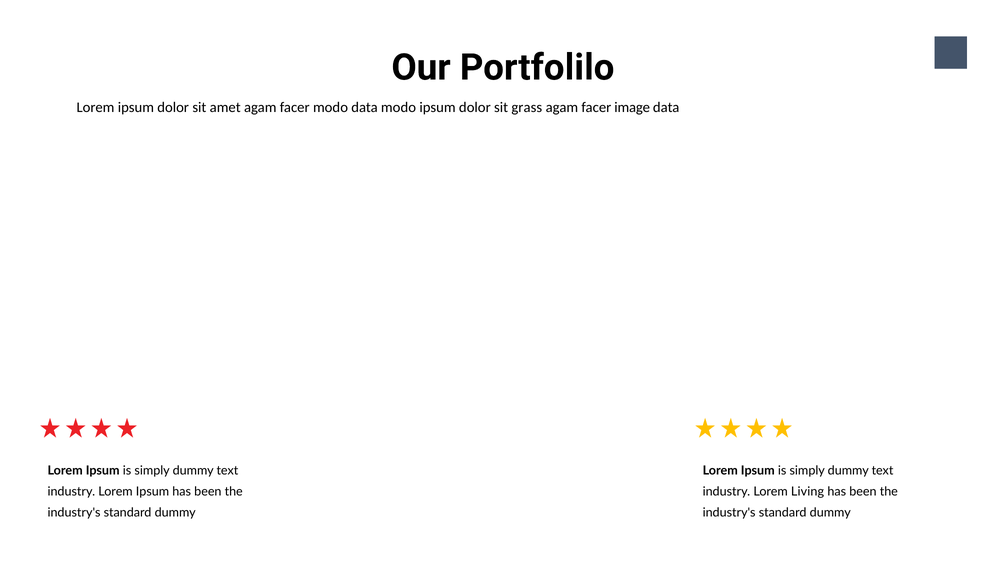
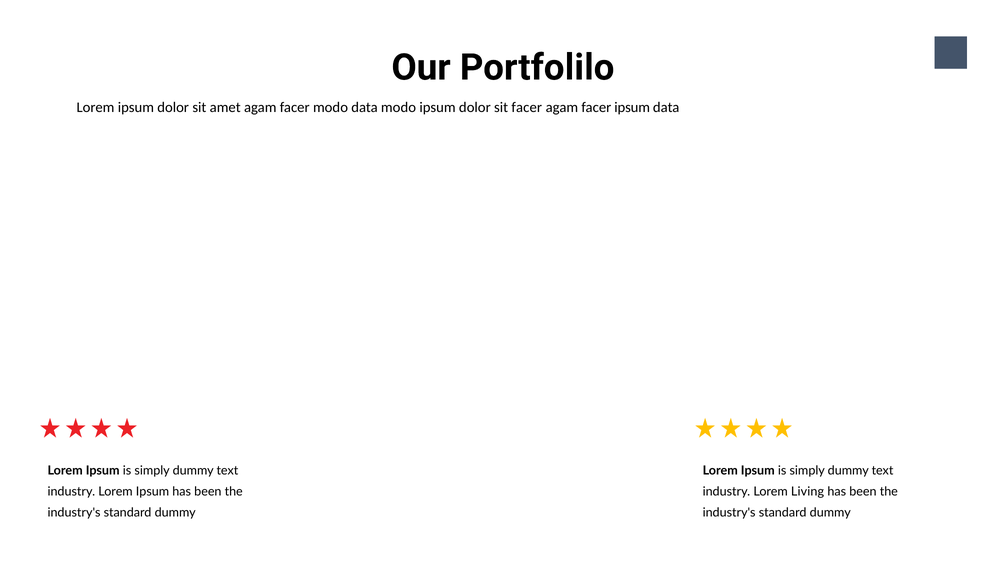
sit grass: grass -> facer
facer image: image -> ipsum
